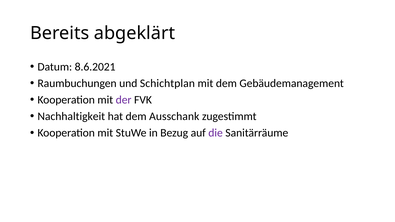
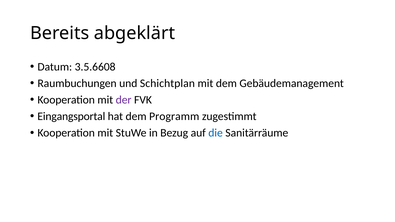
8.6.2021: 8.6.2021 -> 3.5.6608
Nachhaltigkeit: Nachhaltigkeit -> Eingangsportal
Ausschank: Ausschank -> Programm
die colour: purple -> blue
